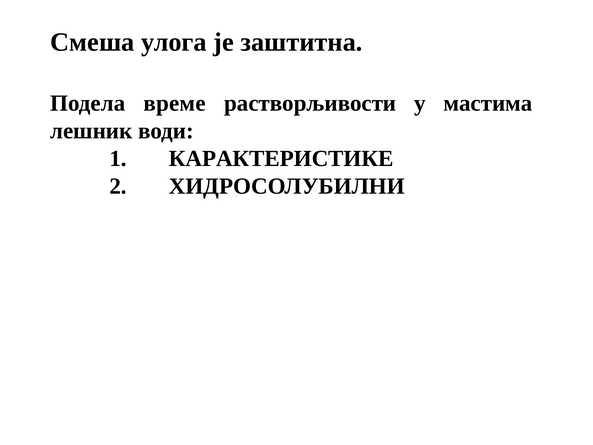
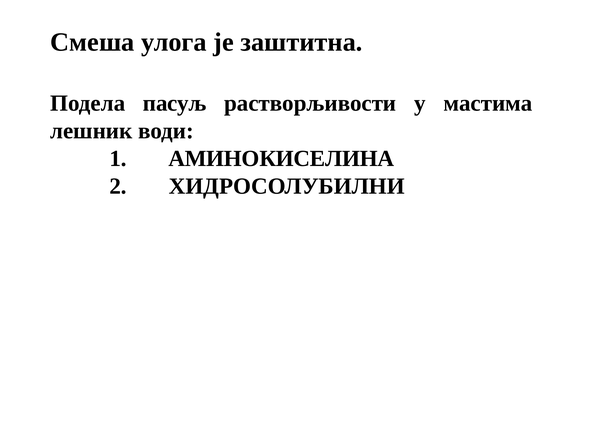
време: време -> пасуљ
КАРАКТЕРИСТИКЕ: КАРАКТЕРИСТИКЕ -> АМИНОКИСЕЛИНА
